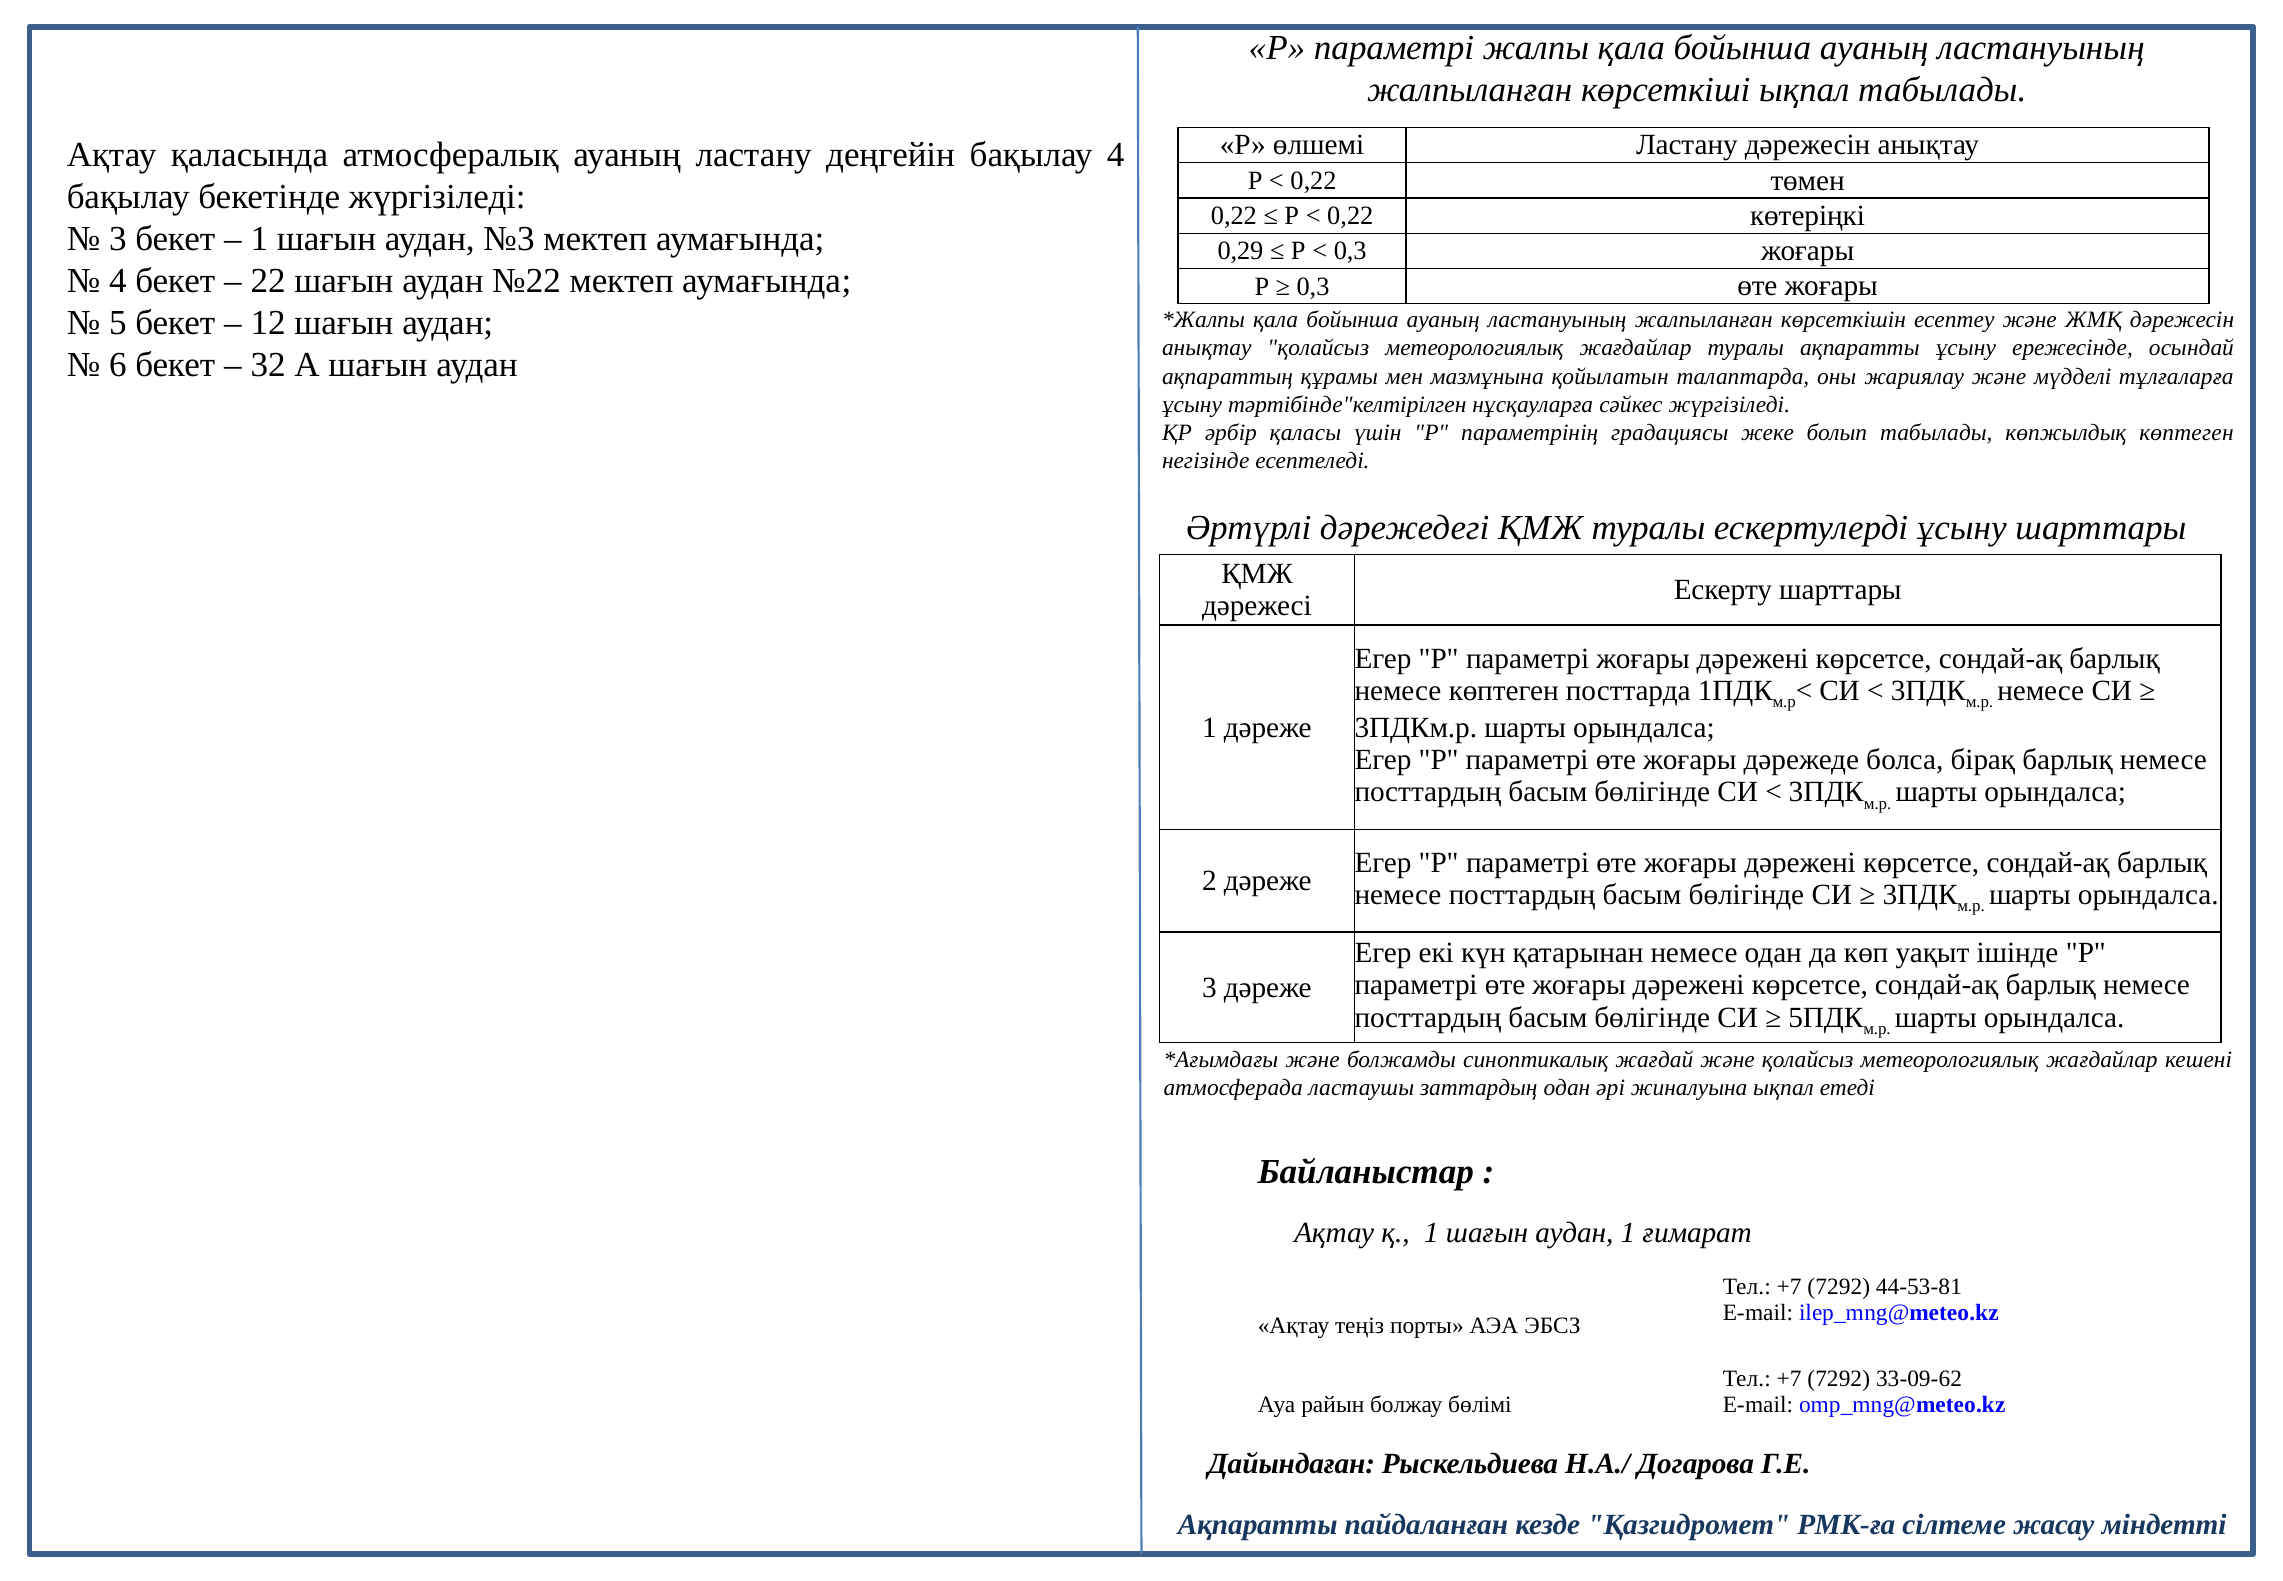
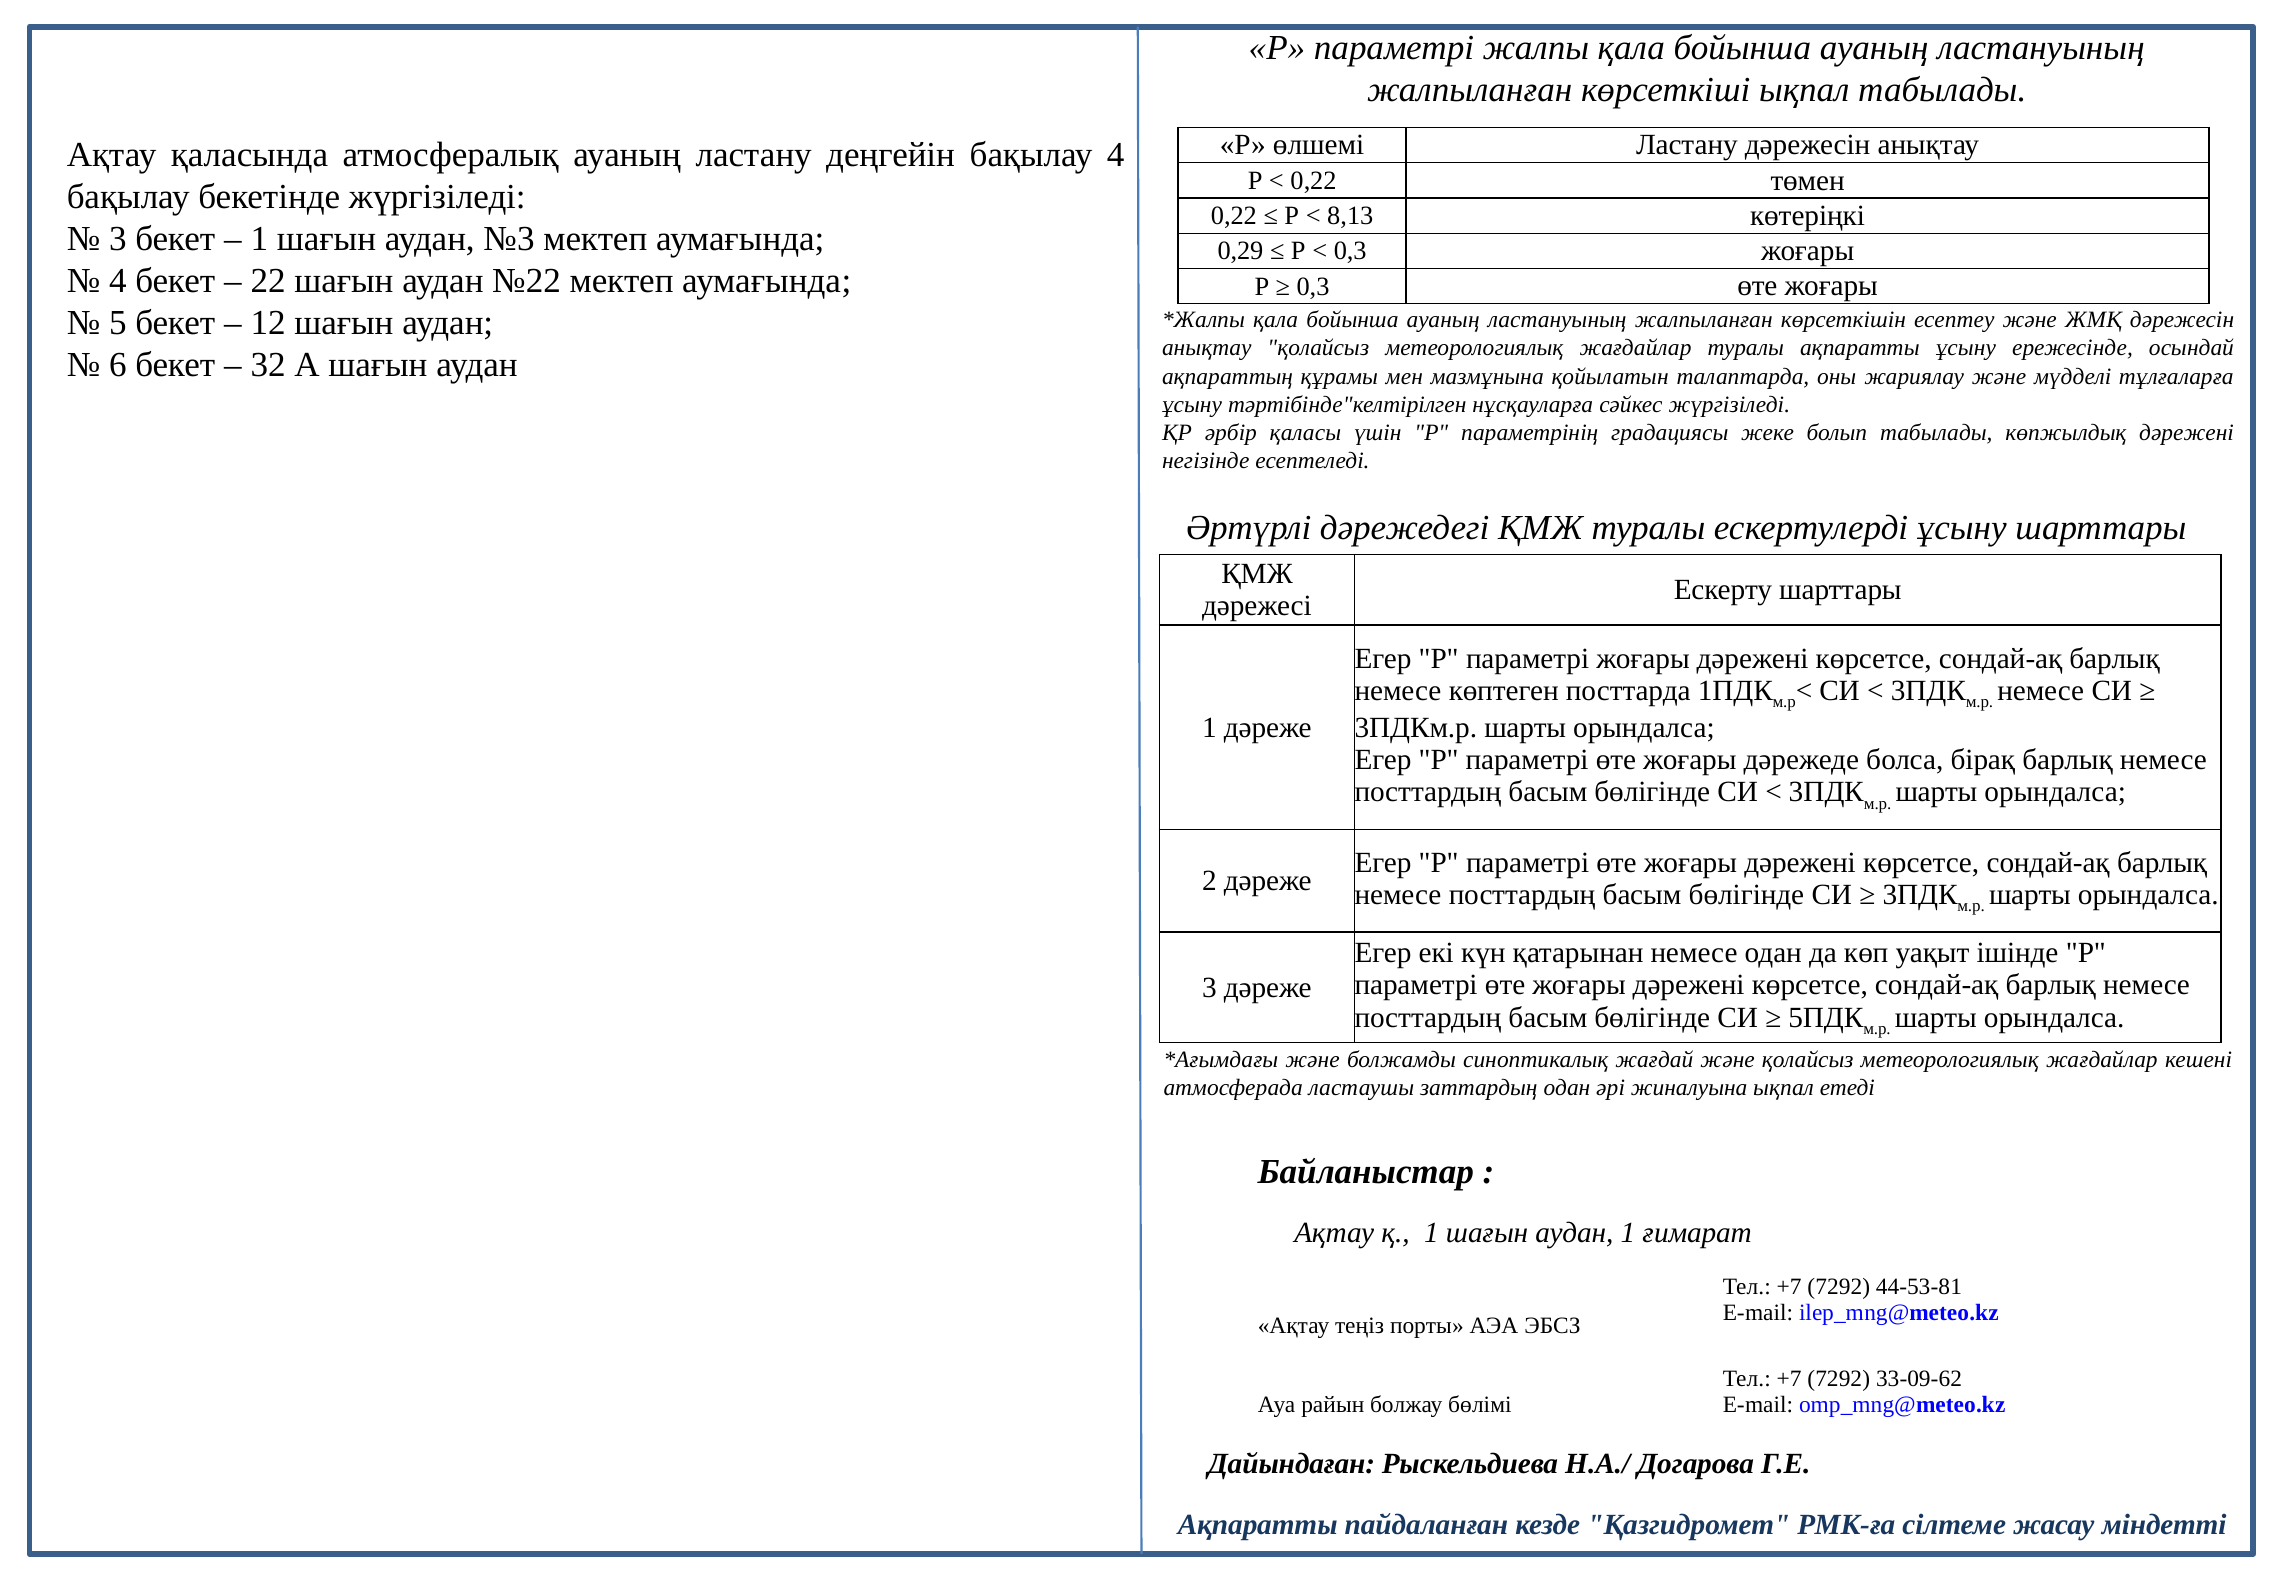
0,22 at (1350, 216): 0,22 -> 8,13
көпжылдық көптеген: көптеген -> дәрежені
